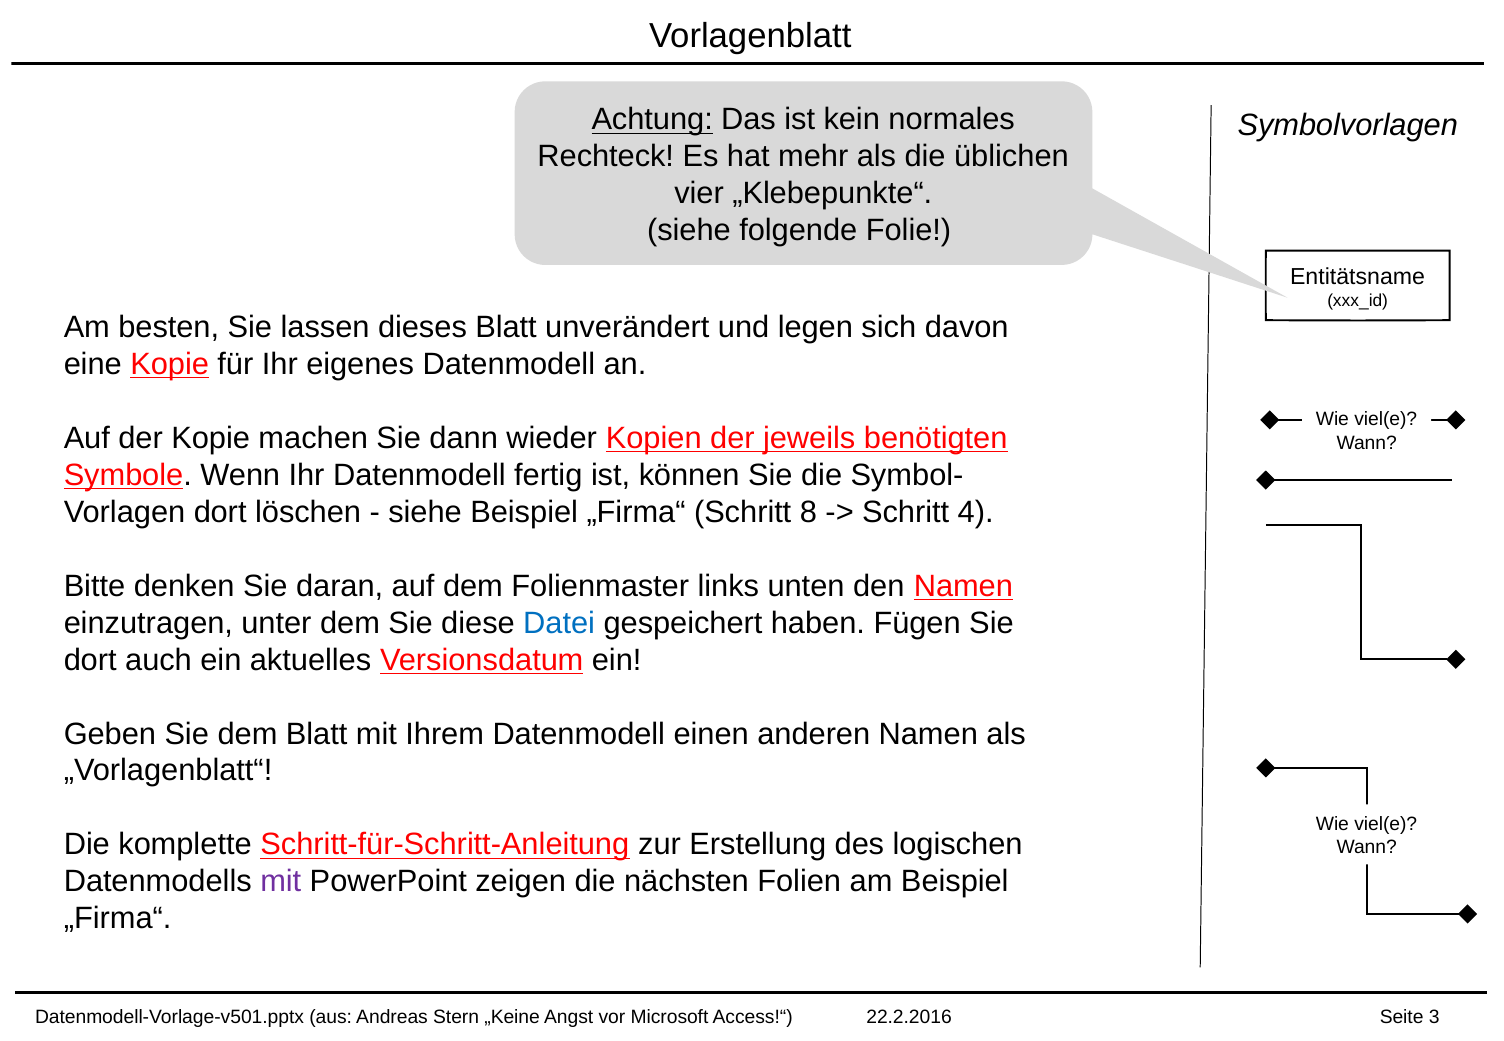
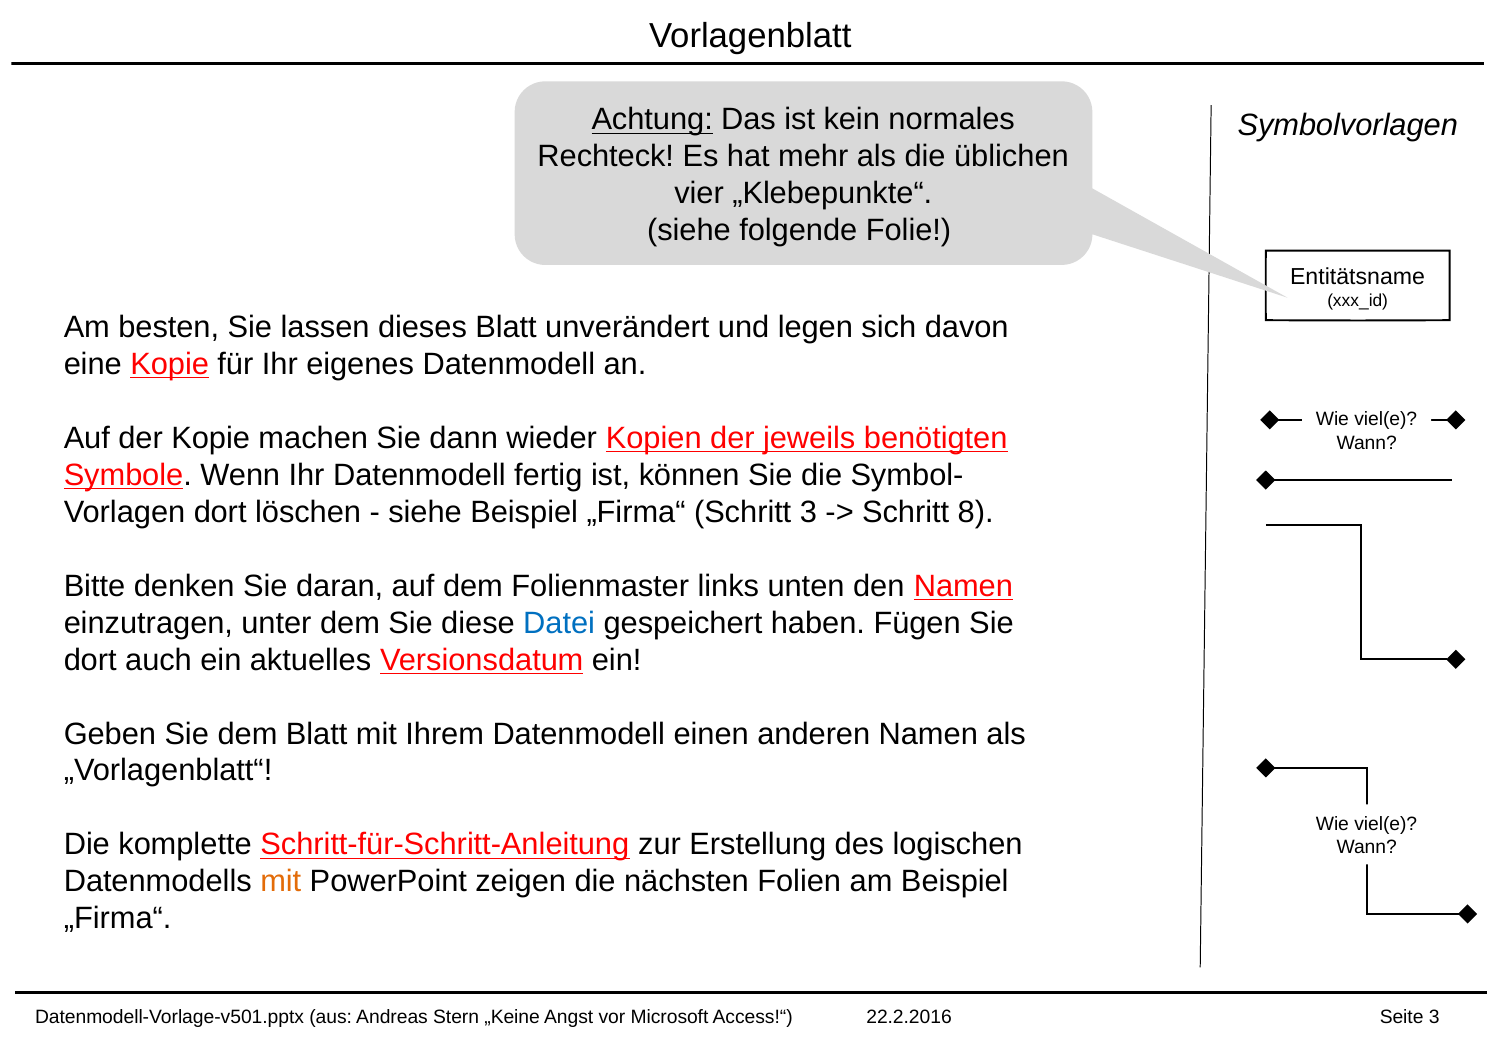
Schritt 8: 8 -> 3
4: 4 -> 8
mit at (281, 882) colour: purple -> orange
